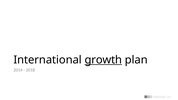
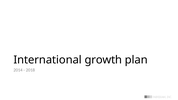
growth underline: present -> none
